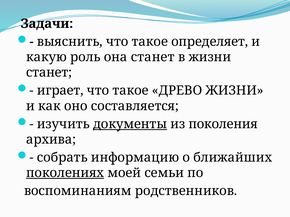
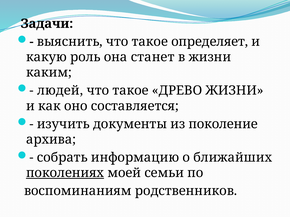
станет at (49, 73): станет -> каким
играет: играет -> людей
документы underline: present -> none
поколения: поколения -> поколение
